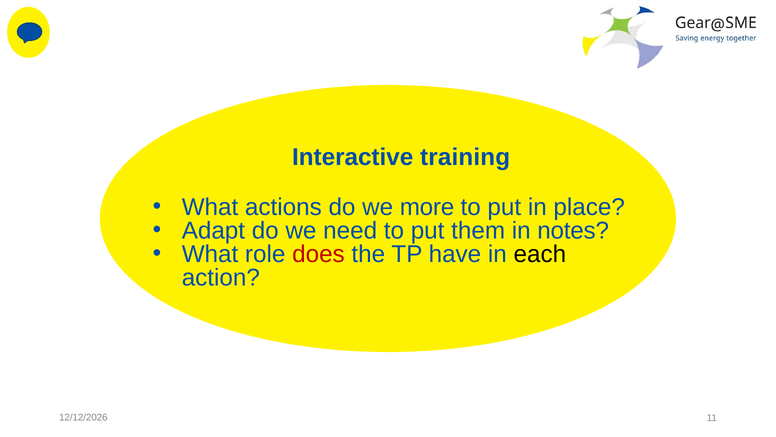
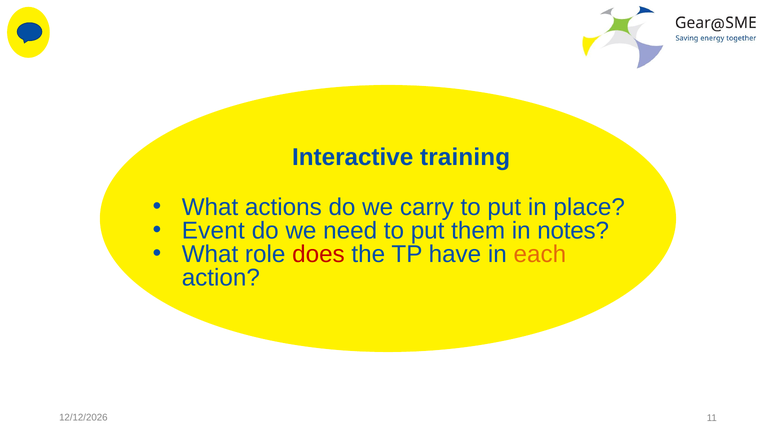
more: more -> carry
Adapt: Adapt -> Event
each colour: black -> orange
